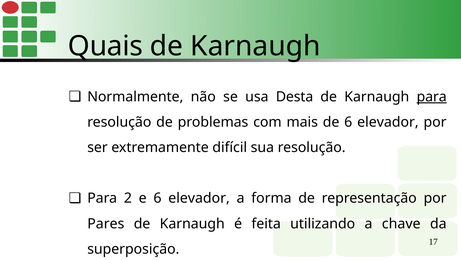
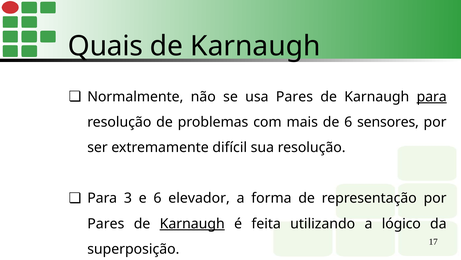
usa Desta: Desta -> Pares
de 6 elevador: elevador -> sensores
2: 2 -> 3
Karnaugh at (192, 223) underline: none -> present
chave: chave -> lógico
